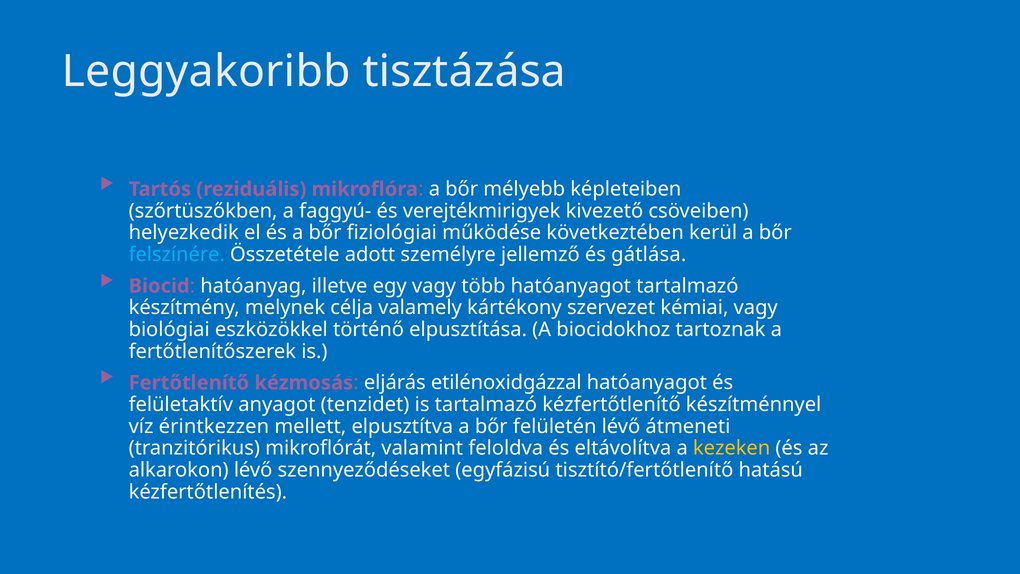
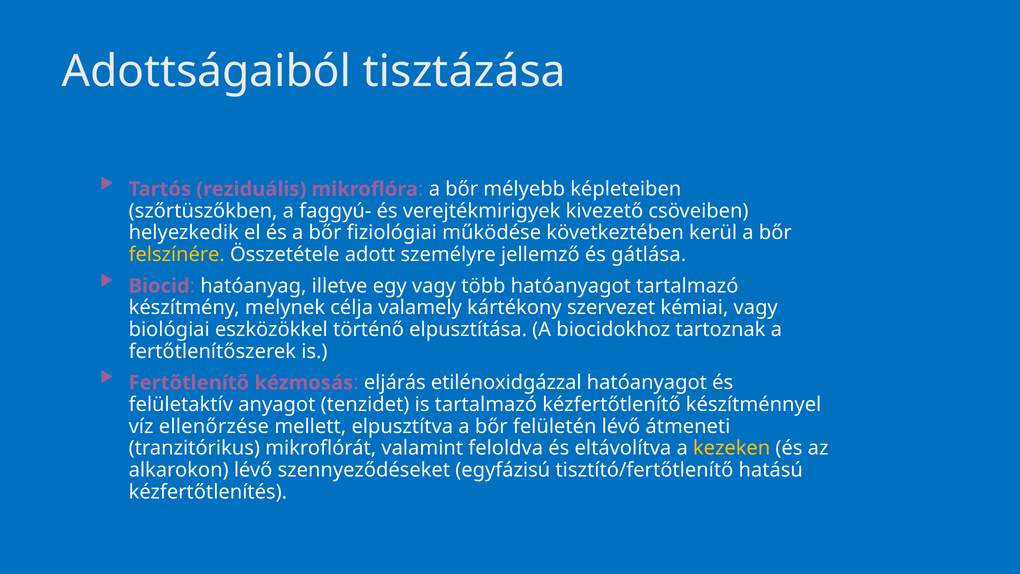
Leggyakoribb: Leggyakoribb -> Adottságaiból
felszínére colour: light blue -> yellow
érintkezzen: érintkezzen -> ellenőrzése
